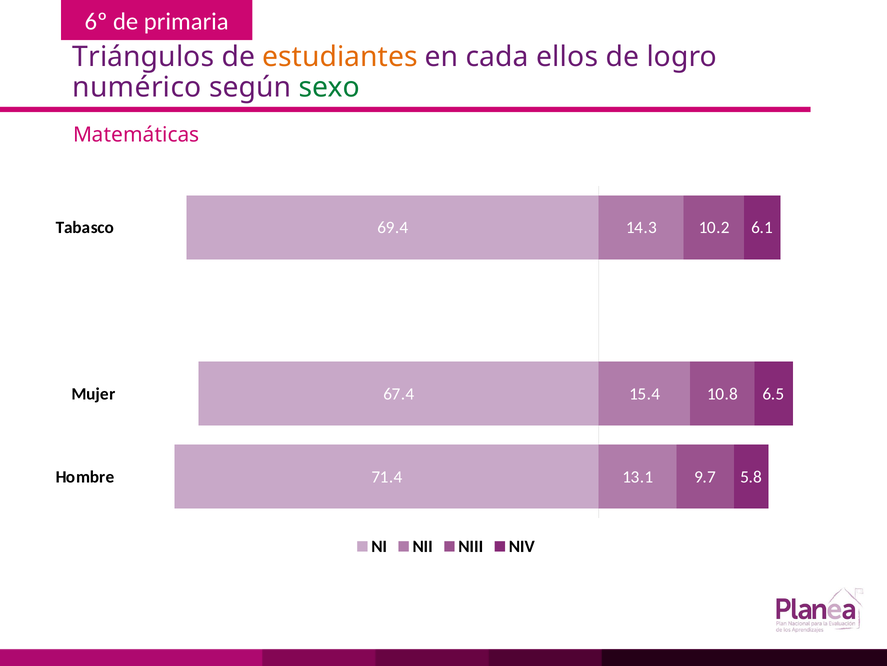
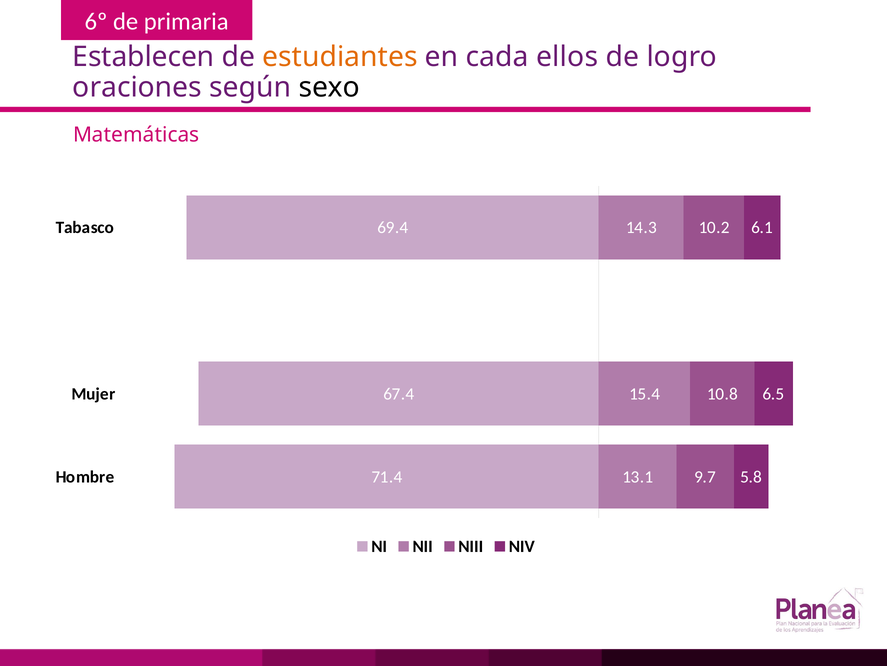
Triángulos: Triángulos -> Establecen
numérico: numérico -> oraciones
sexo colour: green -> black
